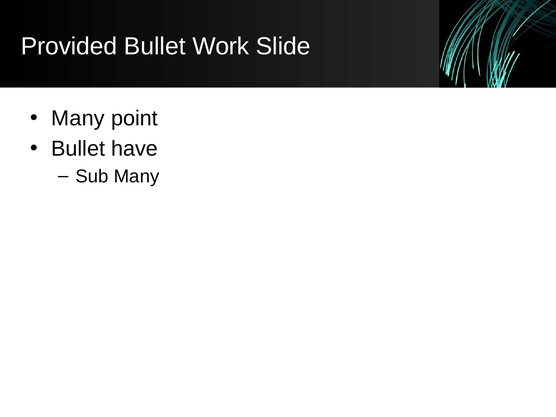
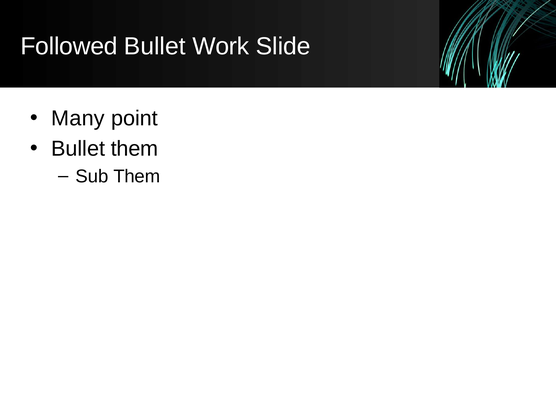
Provided: Provided -> Followed
Bullet have: have -> them
Sub Many: Many -> Them
